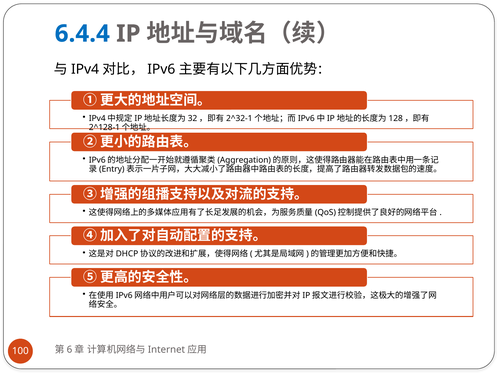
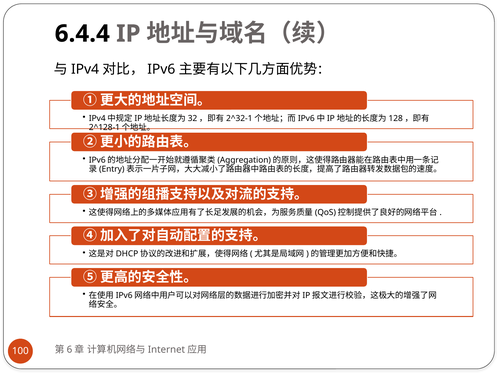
6.4.4 colour: blue -> black
